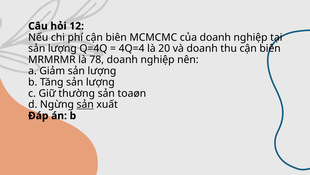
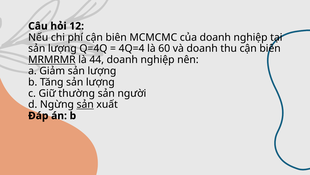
20: 20 -> 60
MRMRMR underline: none -> present
78: 78 -> 44
toaøn: toaøn -> người
